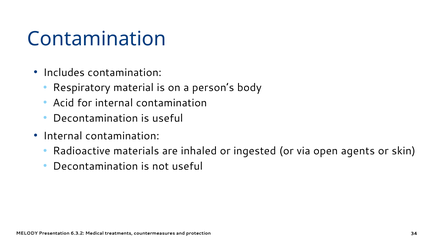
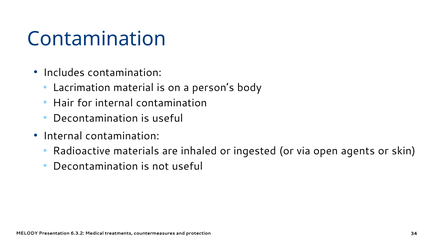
Respiratory: Respiratory -> Lacrimation
Acid: Acid -> Hair
